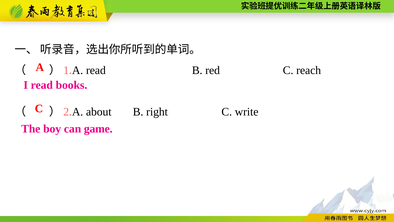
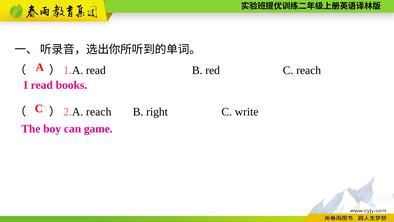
A about: about -> reach
